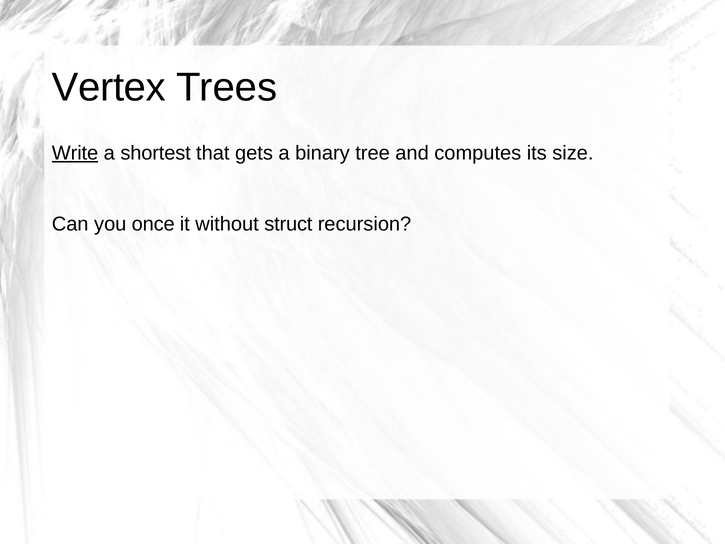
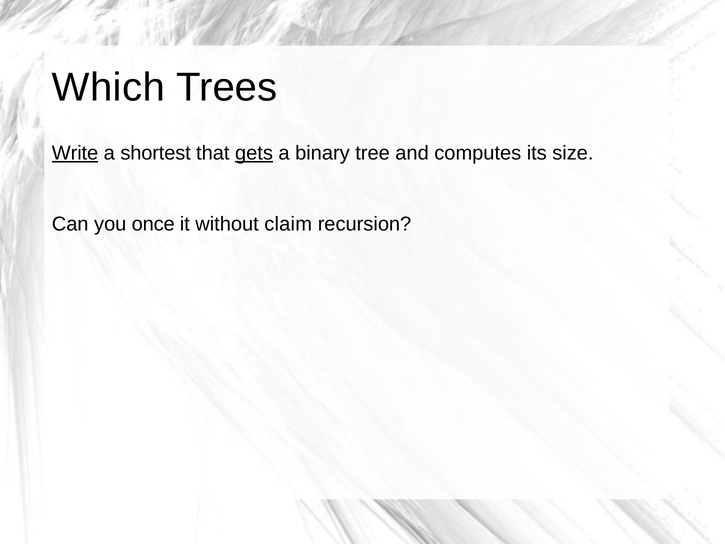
Vertex: Vertex -> Which
gets underline: none -> present
struct: struct -> claim
